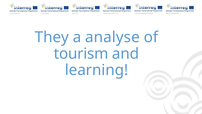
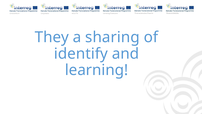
analyse: analyse -> sharing
tourism: tourism -> identify
